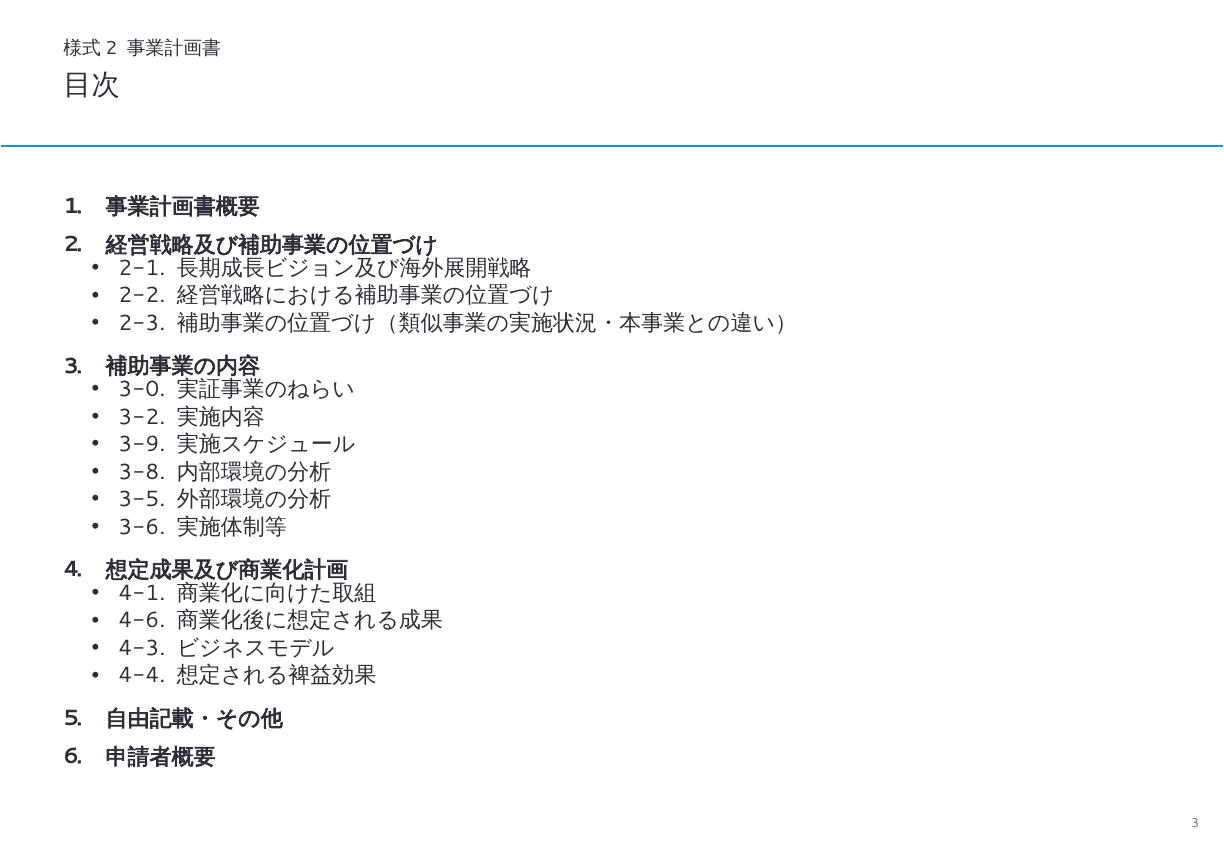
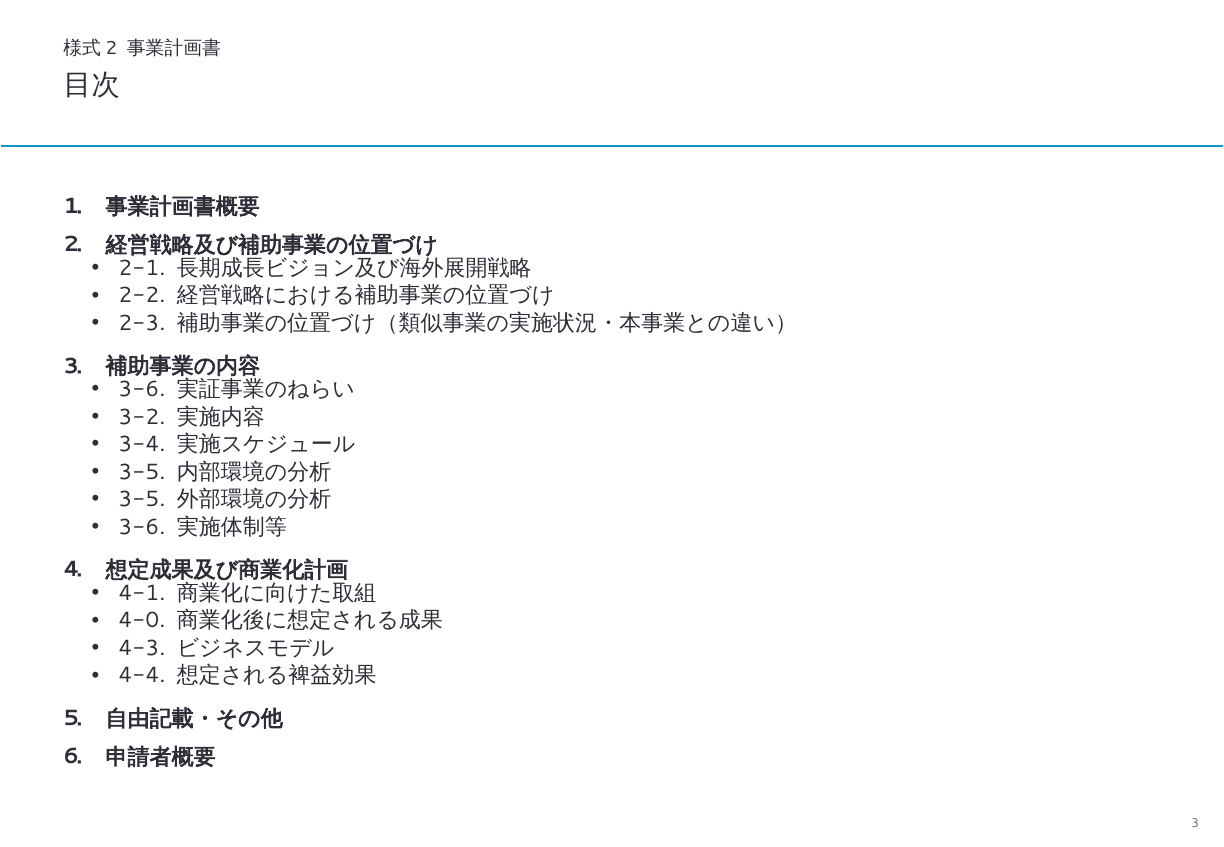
3-0 at (142, 389): 3-0 -> 3-6
3-9: 3-9 -> 3-4
3-8 at (142, 472): 3-8 -> 3-5
4-6: 4-6 -> 4-0
